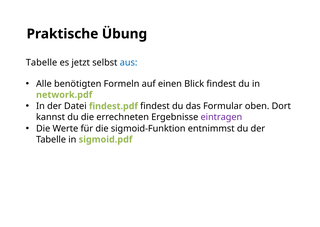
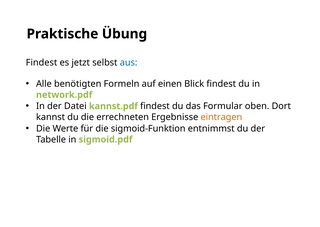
Tabelle at (42, 62): Tabelle -> Findest
findest.pdf: findest.pdf -> kannst.pdf
eintragen colour: purple -> orange
